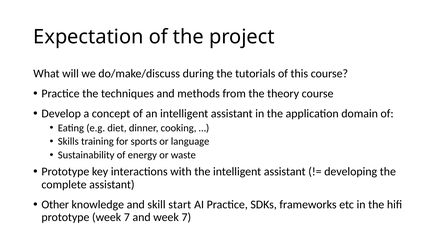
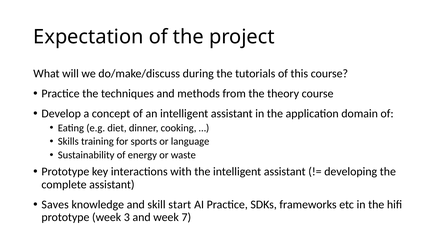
Other: Other -> Saves
prototype week 7: 7 -> 3
